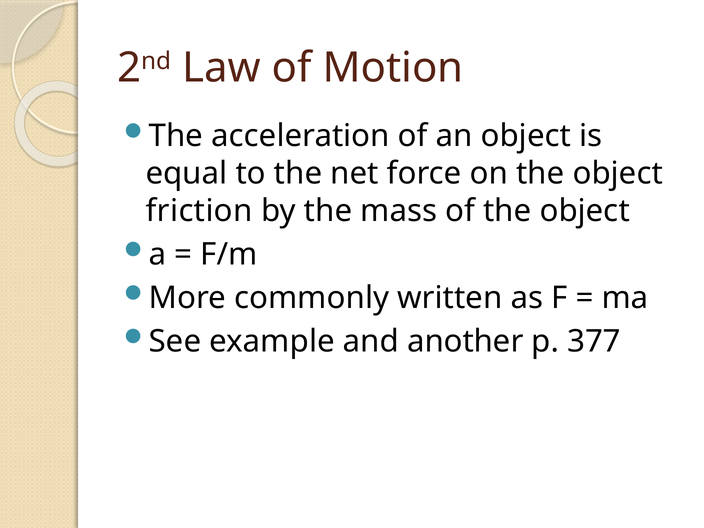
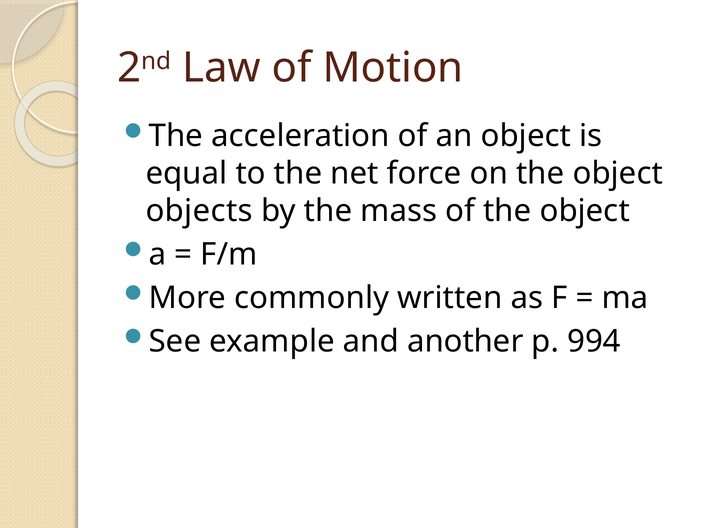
friction: friction -> objects
377: 377 -> 994
